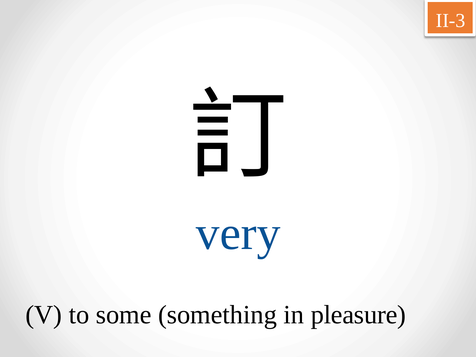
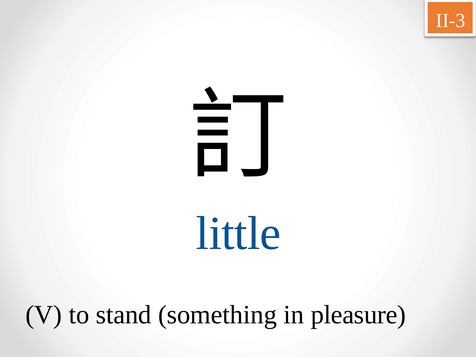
very: very -> little
some: some -> stand
